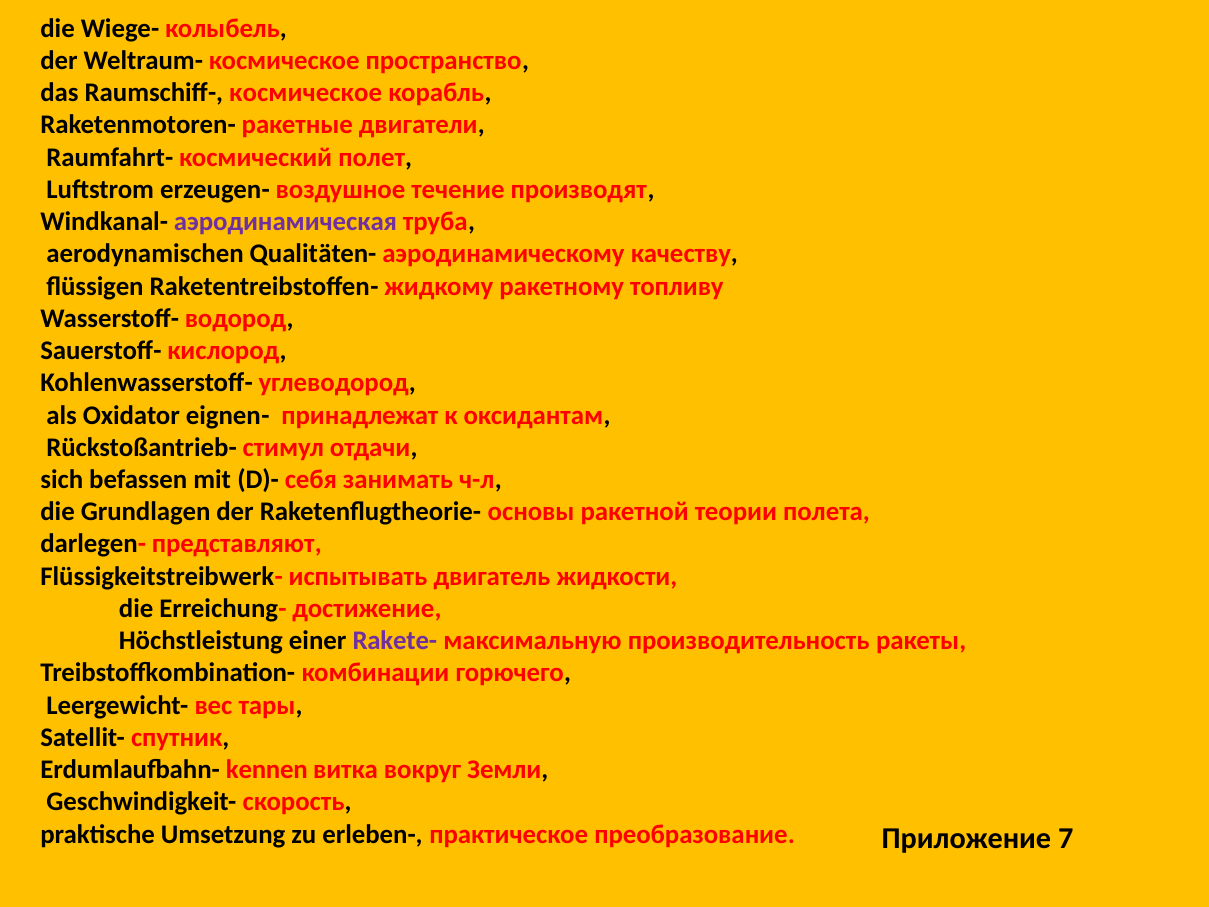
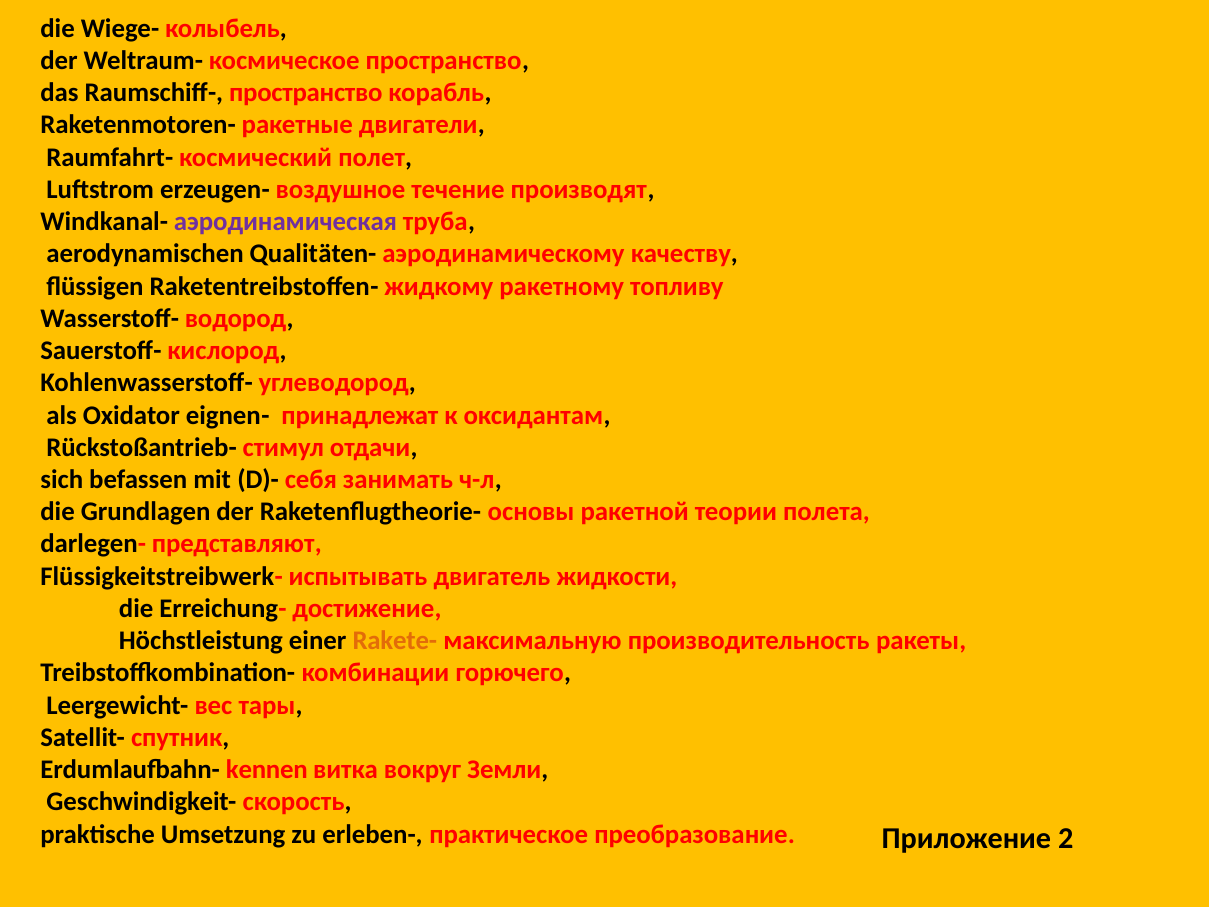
Raumschiff- космическое: космическое -> пространство
Rakete- colour: purple -> orange
7: 7 -> 2
